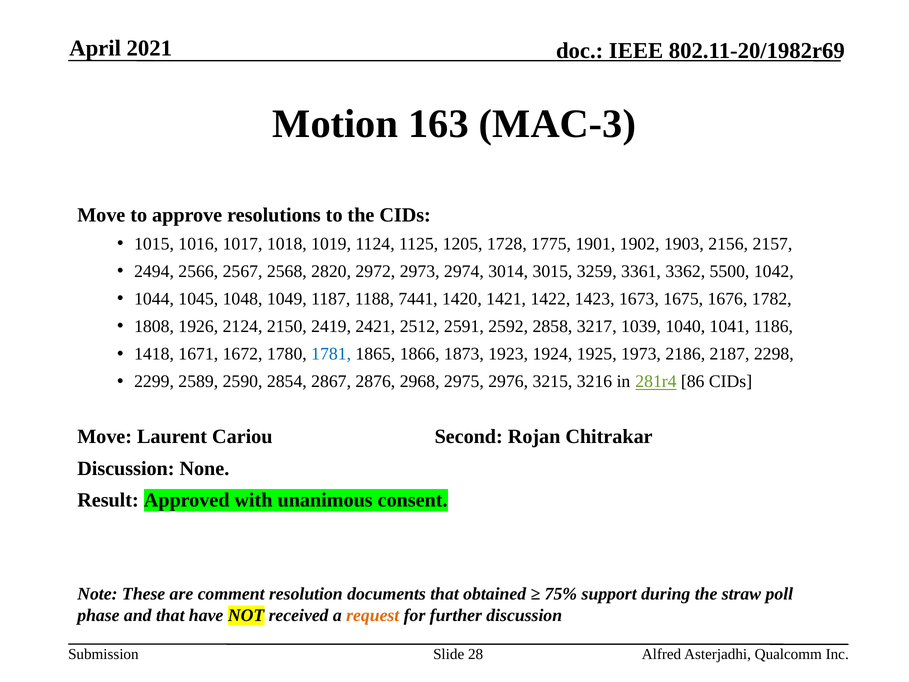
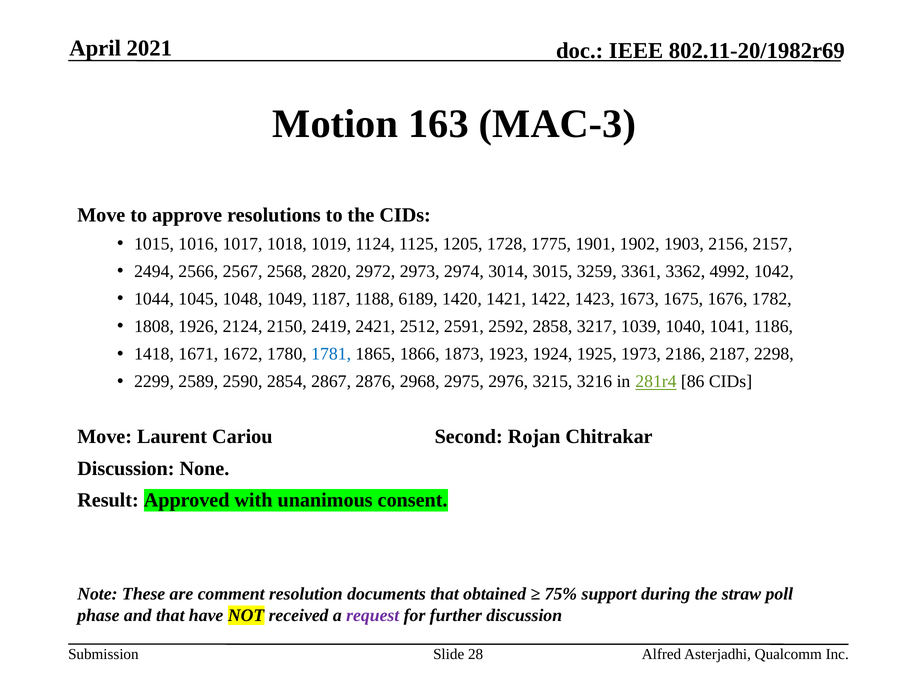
5500: 5500 -> 4992
7441: 7441 -> 6189
request colour: orange -> purple
